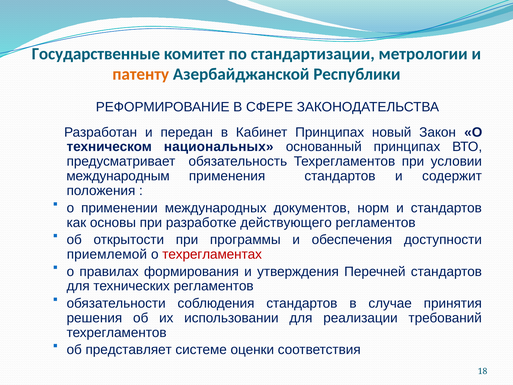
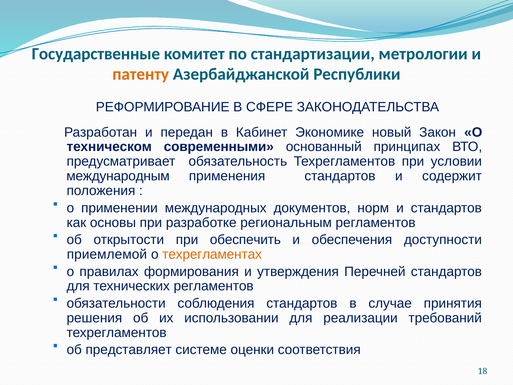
Кабинет Принципах: Принципах -> Экономике
национальных: национальных -> современными
действующего: действующего -> региональным
программы: программы -> обеспечить
техрегламентах colour: red -> orange
